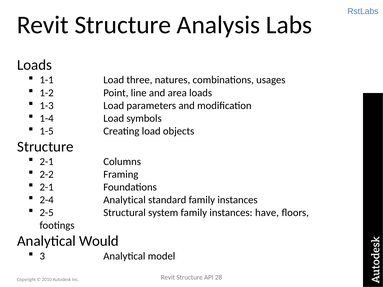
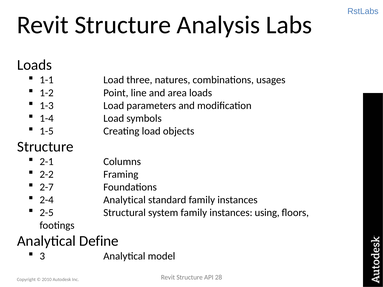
2-1 at (47, 187): 2-1 -> 2-7
have: have -> using
Would: Would -> Define
